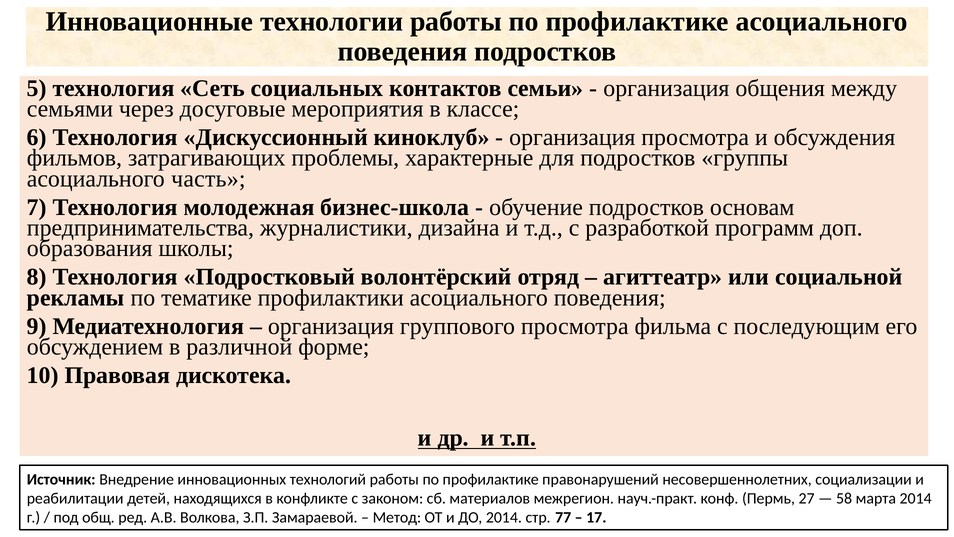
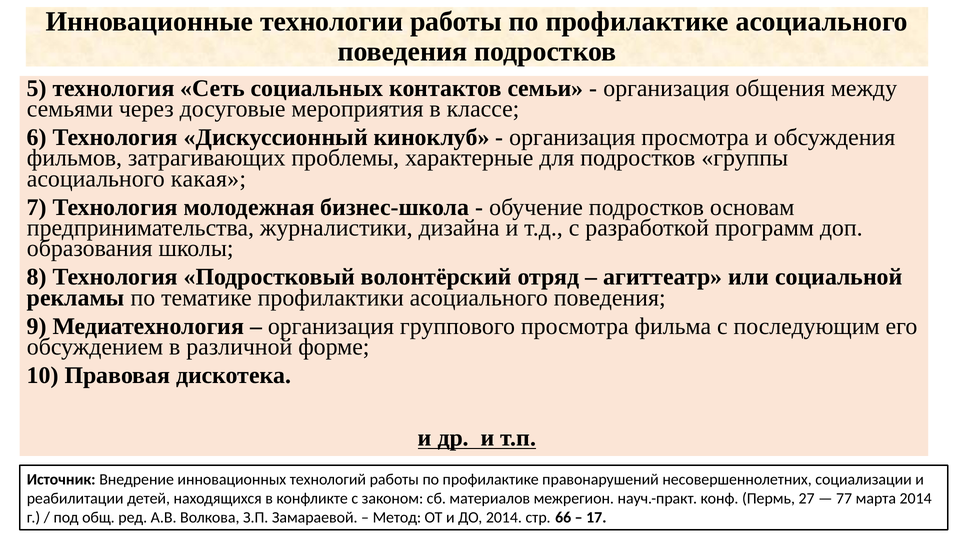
часть: часть -> какая
58: 58 -> 77
77: 77 -> 66
